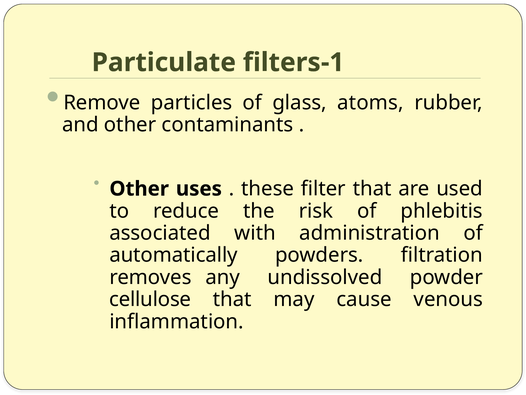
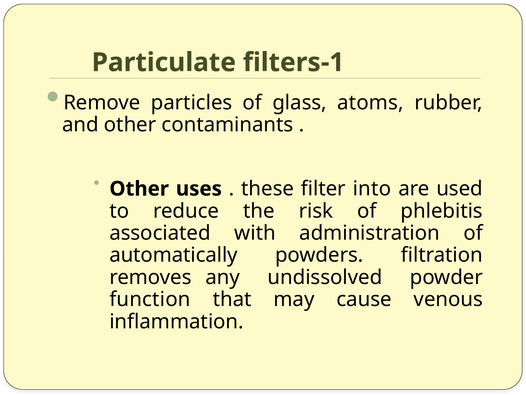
filter that: that -> into
cellulose: cellulose -> function
